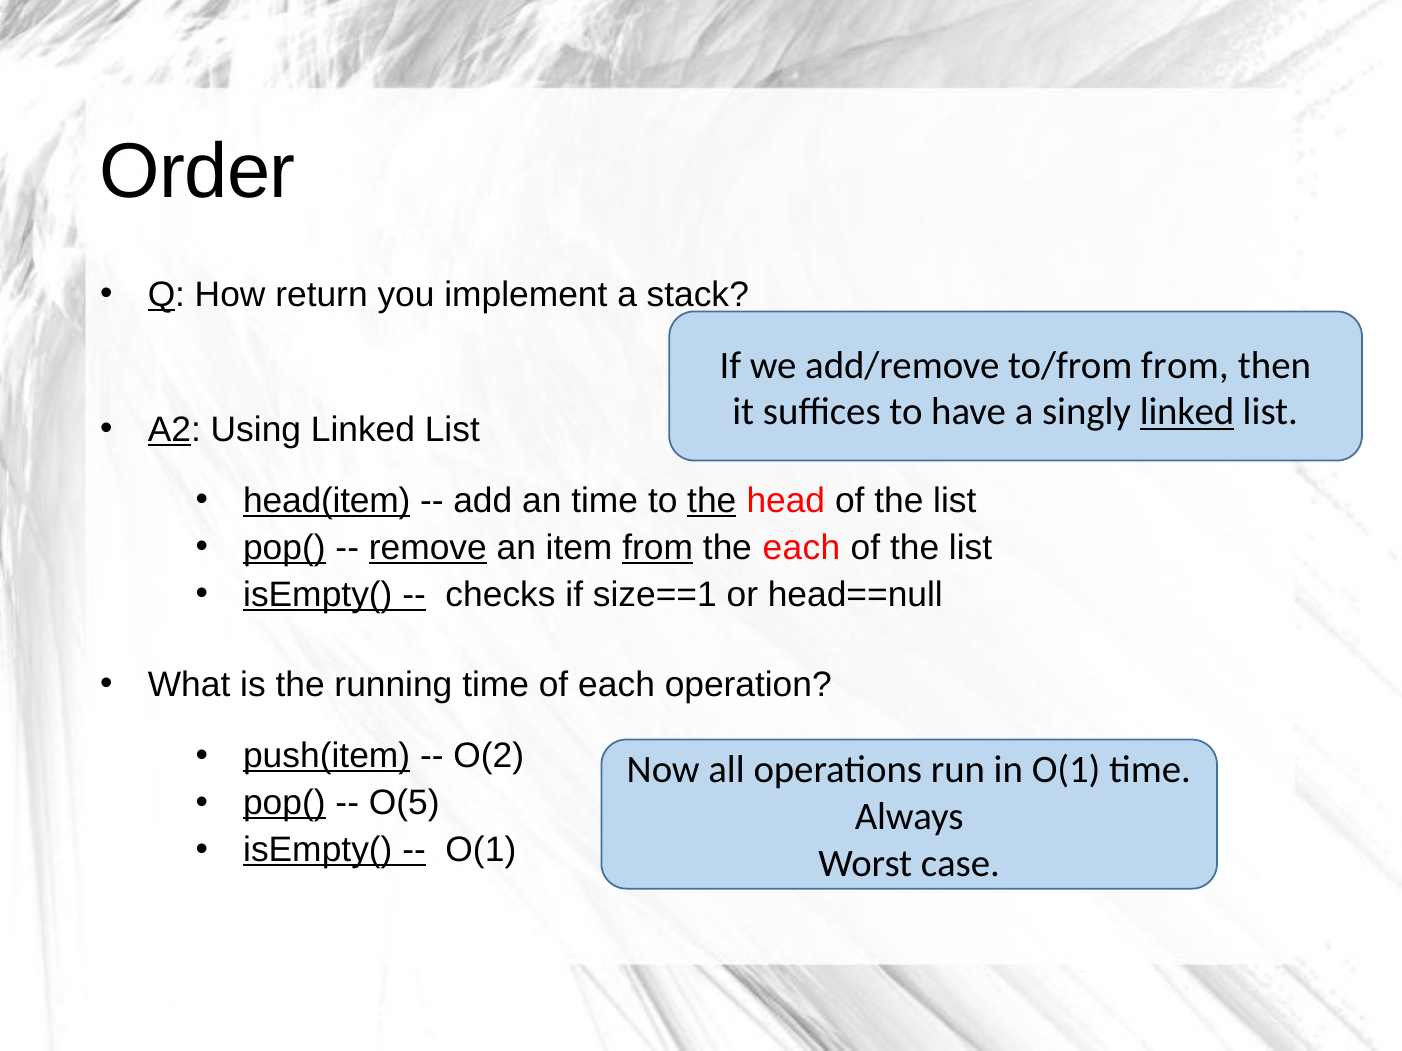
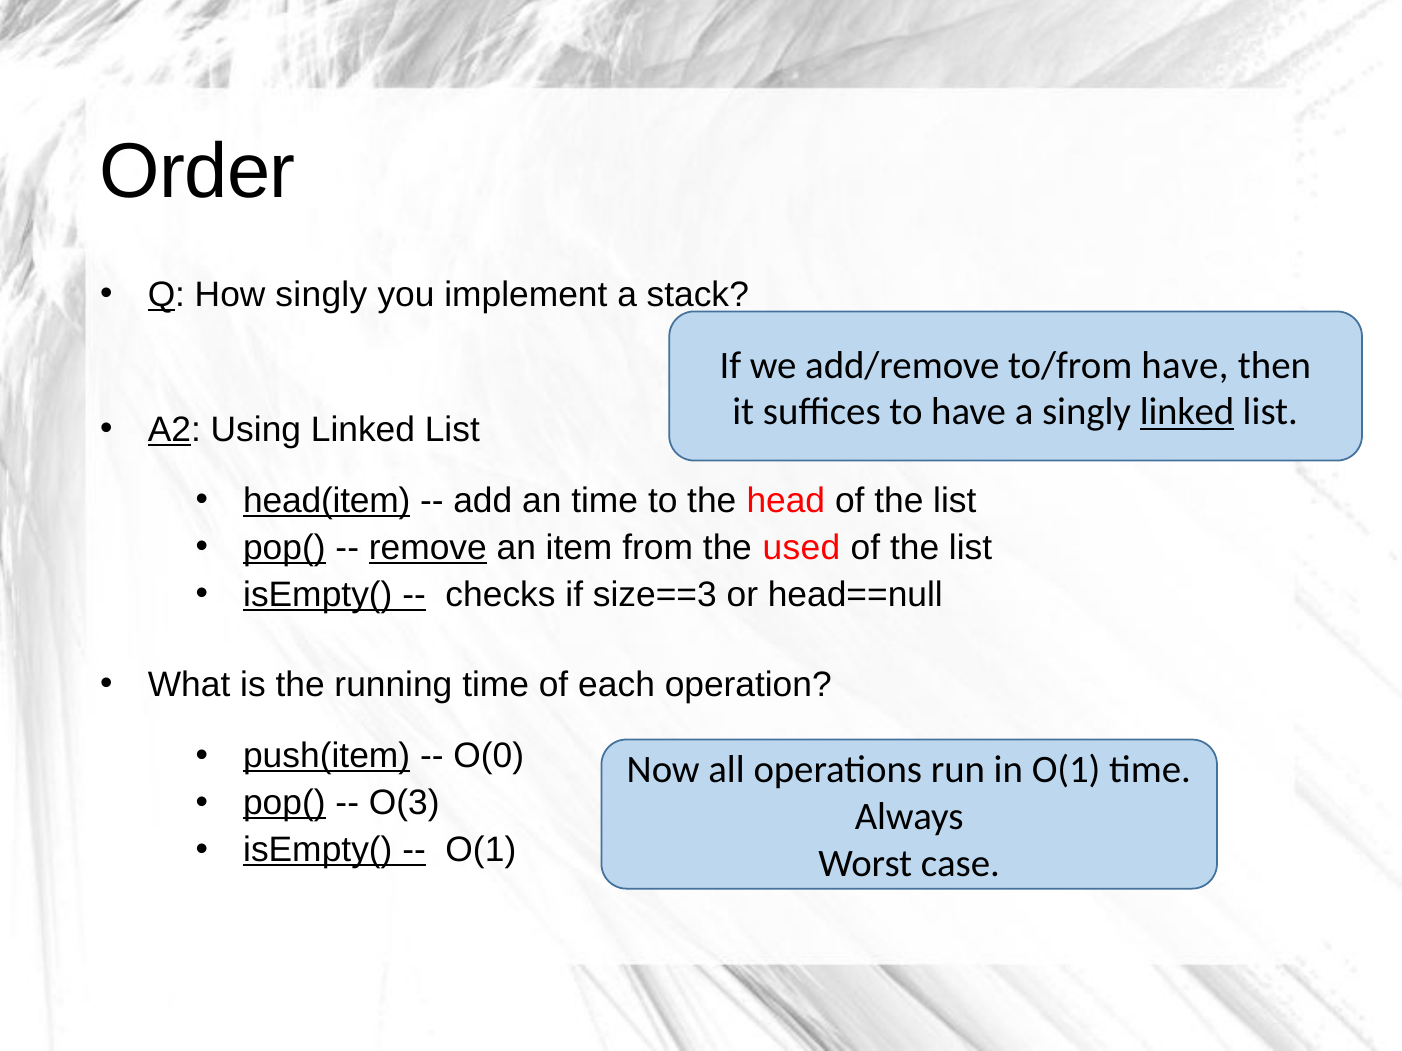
How return: return -> singly
to/from from: from -> have
the at (712, 501) underline: present -> none
from at (658, 548) underline: present -> none
the each: each -> used
size==1: size==1 -> size==3
O(2: O(2 -> O(0
O(5: O(5 -> O(3
